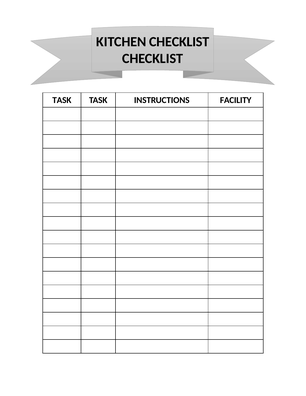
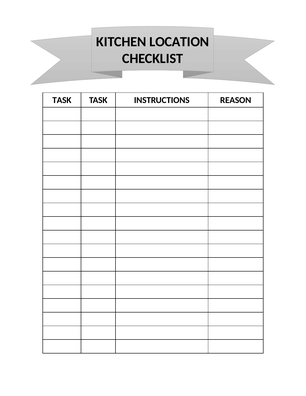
KITCHEN CHECKLIST: CHECKLIST -> LOCATION
FACILITY: FACILITY -> REASON
